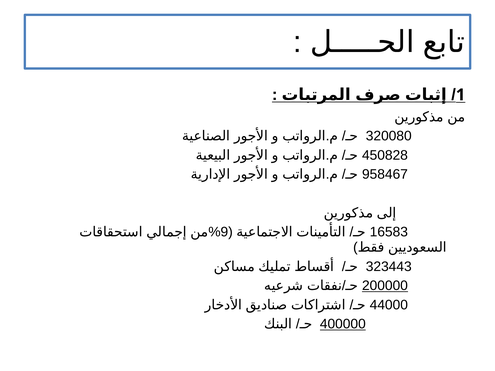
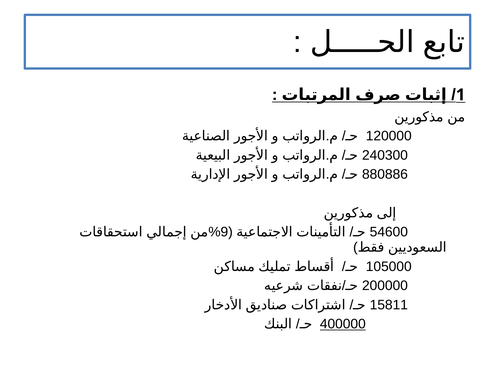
320080: 320080 -> 120000
450828: 450828 -> 240300
958467: 958467 -> 880886
16583: 16583 -> 54600
323443: 323443 -> 105000
200000 underline: present -> none
44000: 44000 -> 15811
